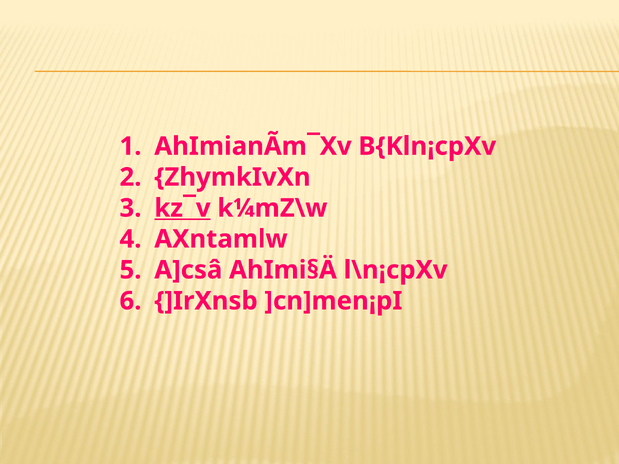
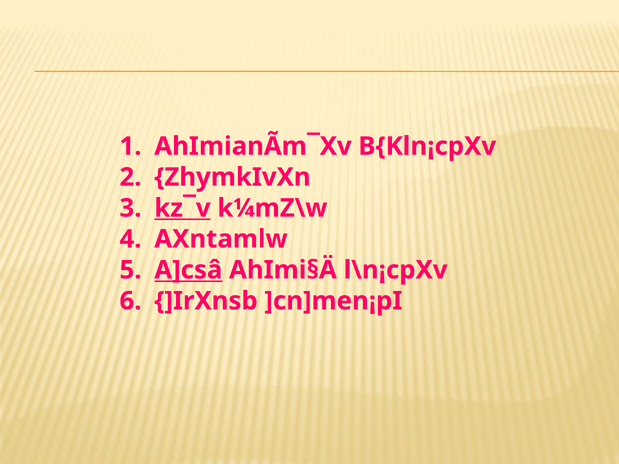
A]csâ underline: none -> present
